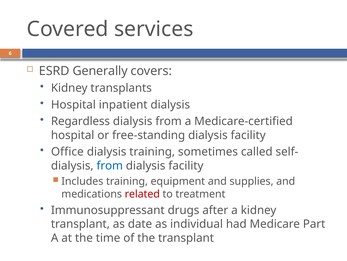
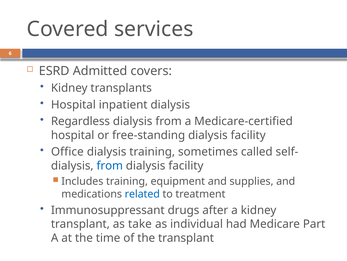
Generally: Generally -> Admitted
related colour: red -> blue
date: date -> take
